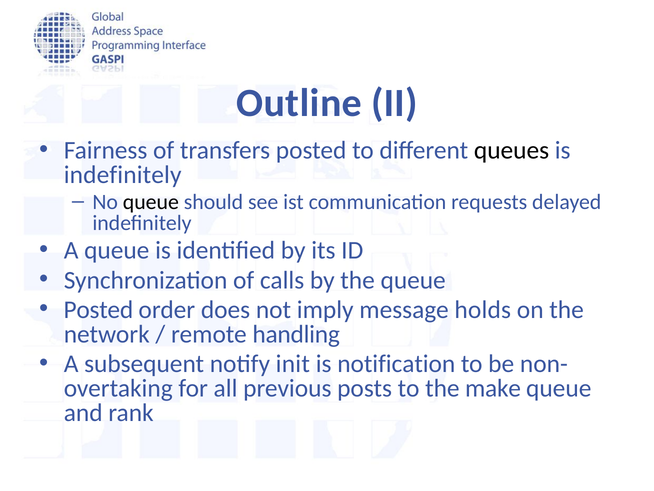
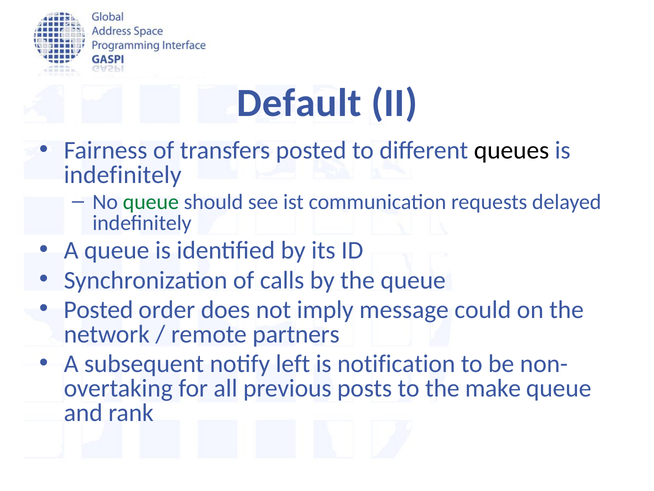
Outline: Outline -> Default
queue at (151, 202) colour: black -> green
holds: holds -> could
handling: handling -> partners
init: init -> left
